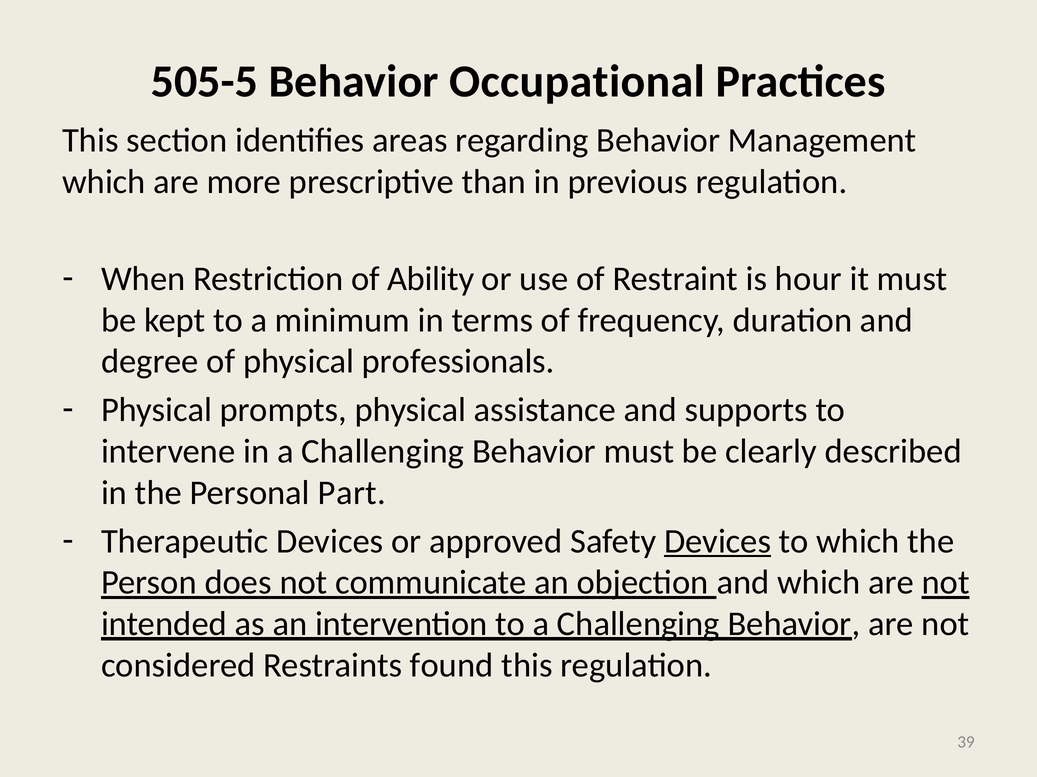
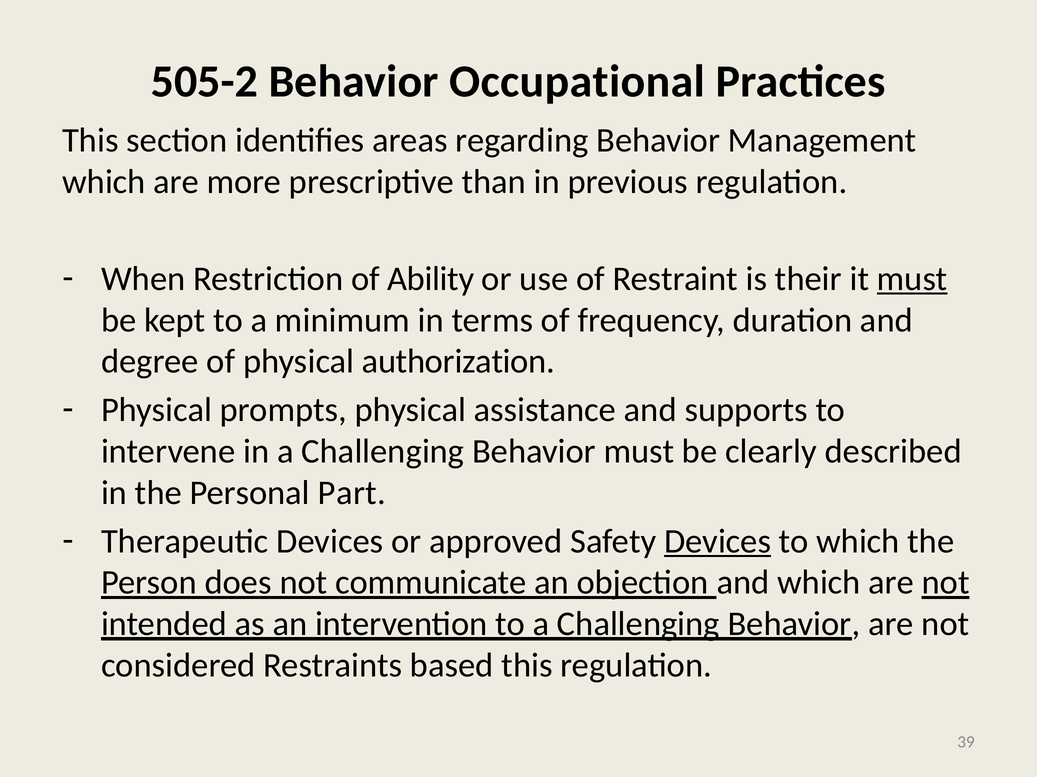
505-5: 505-5 -> 505-2
hour: hour -> their
must at (912, 279) underline: none -> present
professionals: professionals -> authorization
found: found -> based
